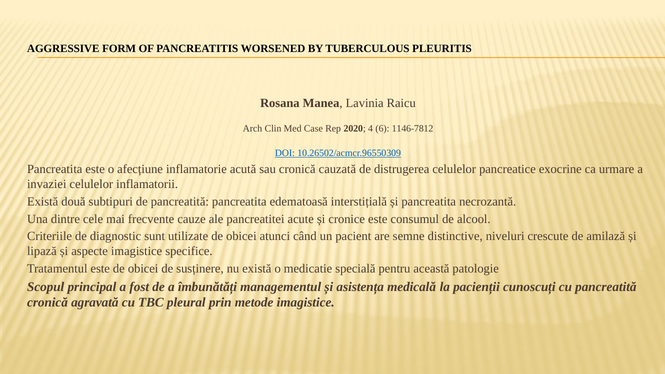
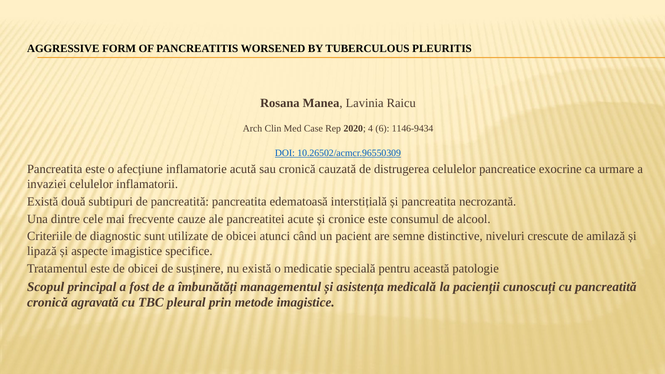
1146-7812: 1146-7812 -> 1146-9434
